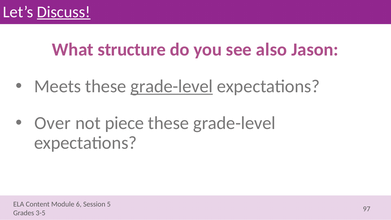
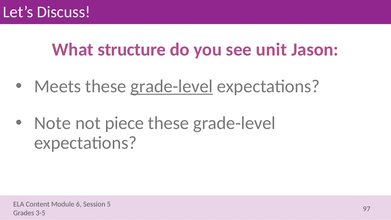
Discuss underline: present -> none
also: also -> unit
Over: Over -> Note
